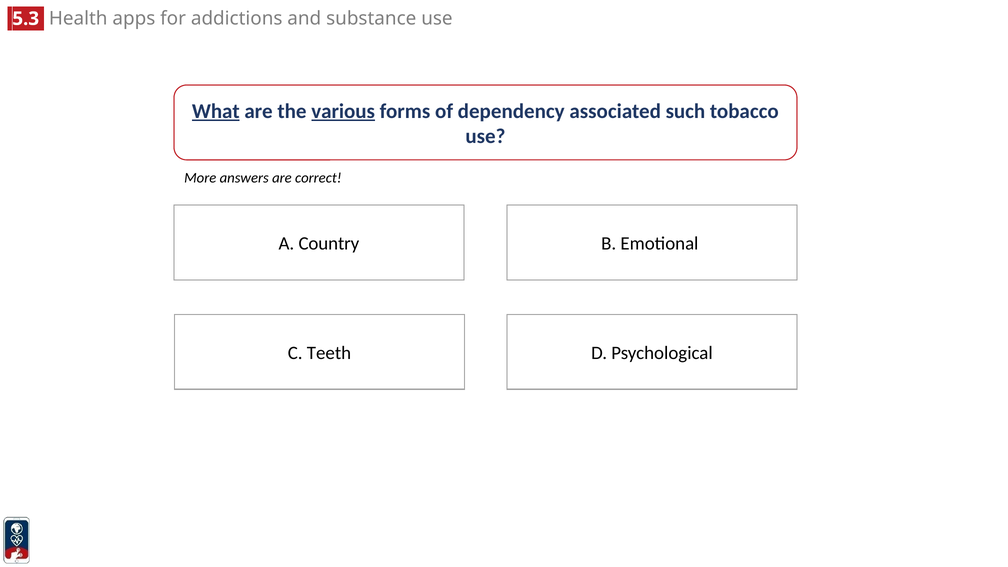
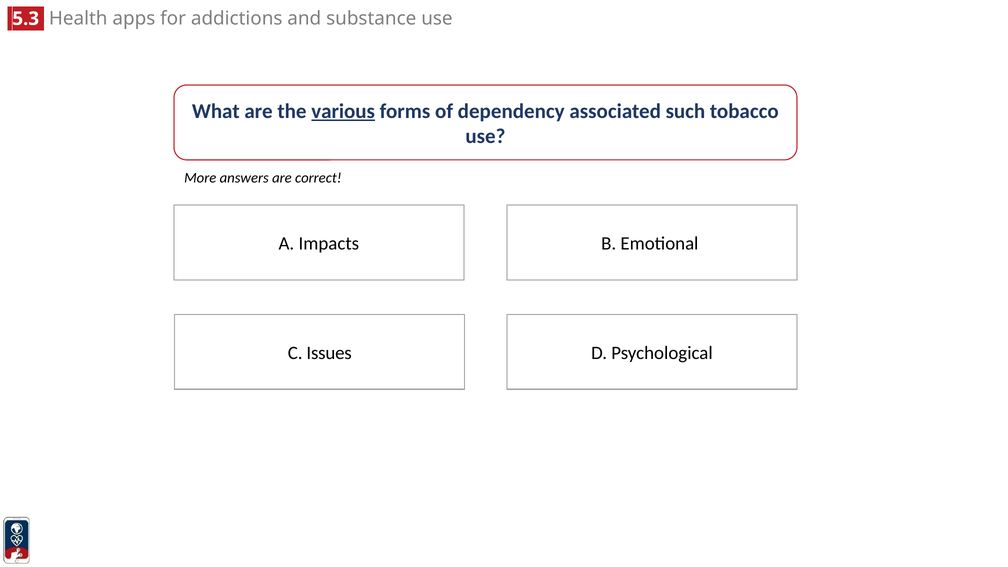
What underline: present -> none
Country: Country -> Impacts
Teeth: Teeth -> Issues
